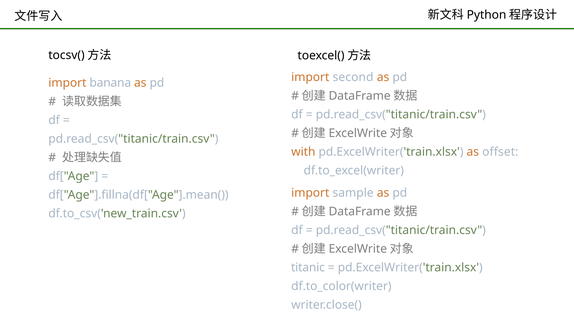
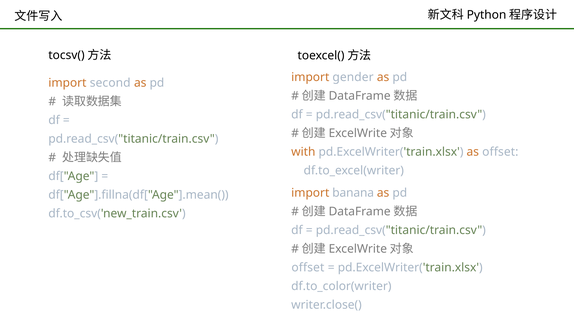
second: second -> gender
banana: banana -> second
sample: sample -> banana
titanic at (308, 267): titanic -> offset
